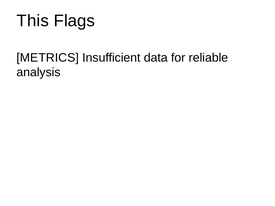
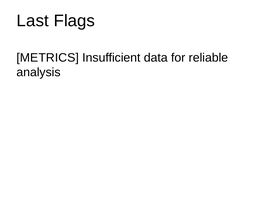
This: This -> Last
